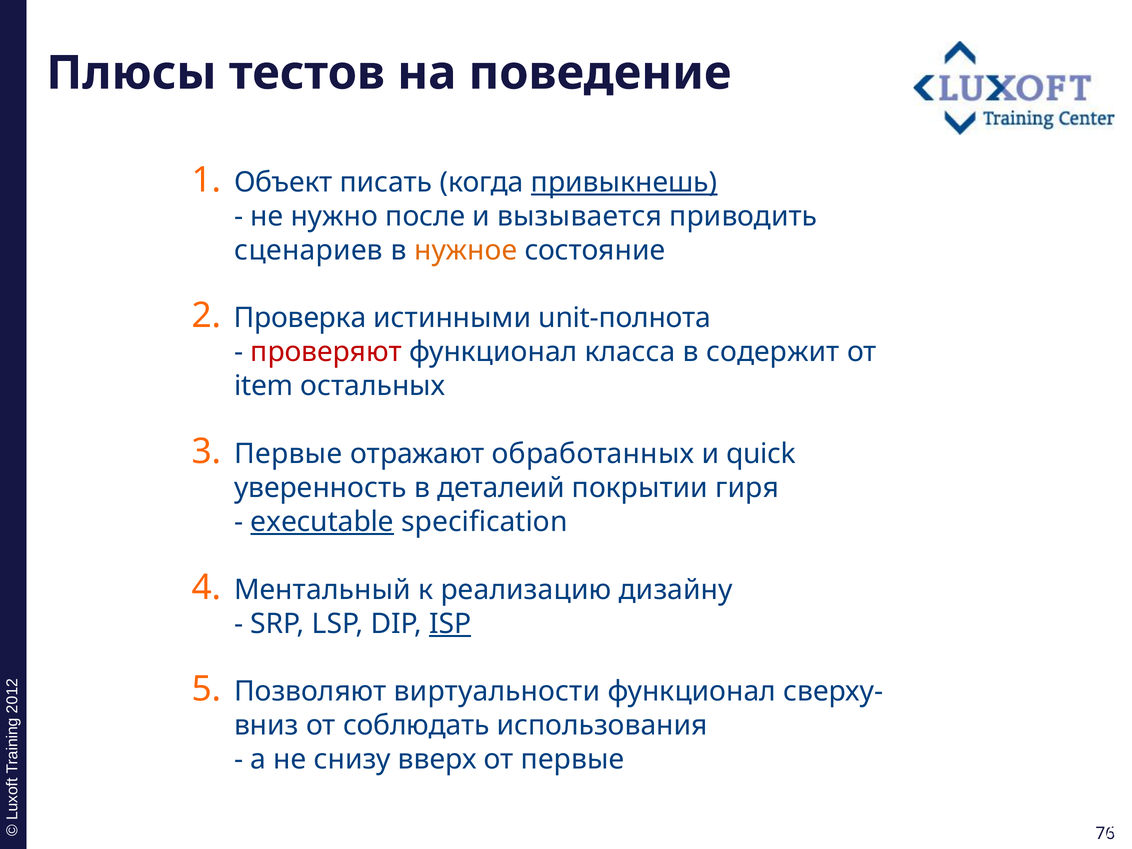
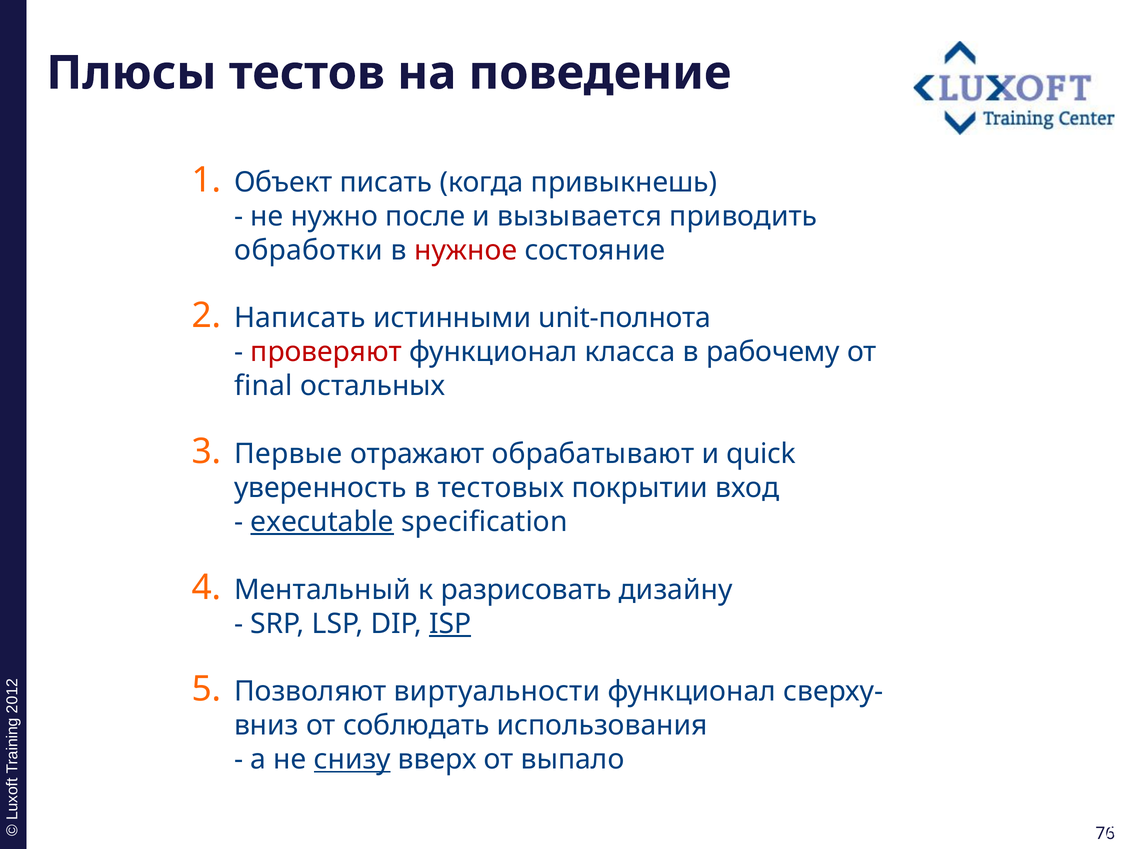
привыкнешь underline: present -> none
сценариев: сценариев -> обработки
нужное colour: orange -> red
Проверка: Проверка -> Написать
содержит: содержит -> рабочему
item: item -> final
обработанных: обработанных -> обрабатывают
деталеий: деталеий -> тестовых
гиря: гиря -> вход
реализацию: реализацию -> разрисовать
снизу underline: none -> present
от первые: первые -> выпало
